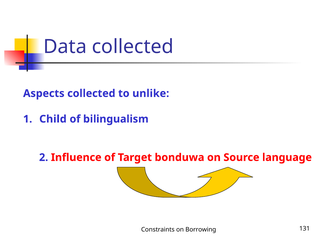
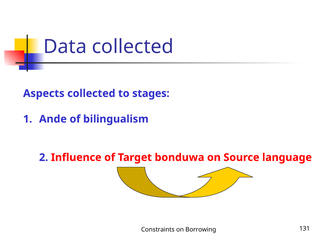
unlike: unlike -> stages
Child: Child -> Ande
